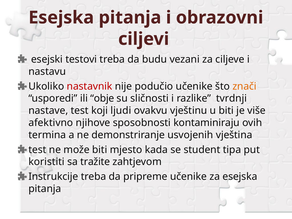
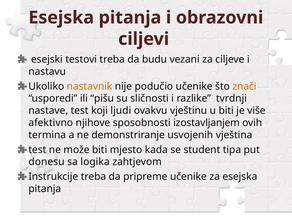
nastavnik colour: red -> orange
obje: obje -> pišu
kontaminiraju: kontaminiraju -> izostavljanjem
koristiti: koristiti -> donesu
tražite: tražite -> logika
